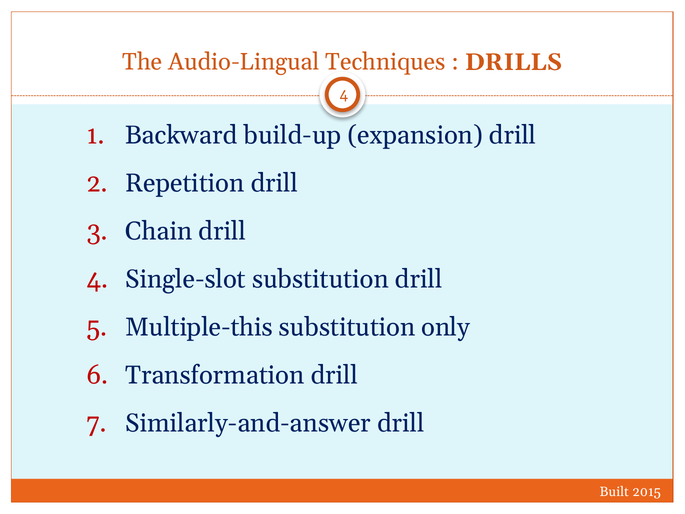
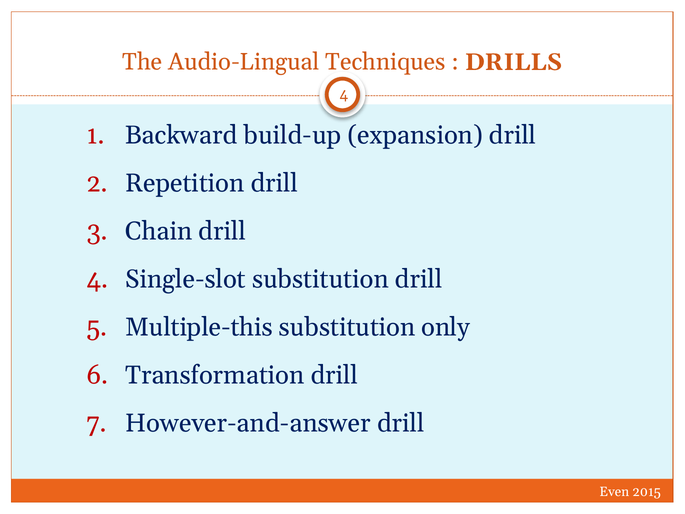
Similarly-and-answer: Similarly-and-answer -> However-and-answer
Built: Built -> Even
